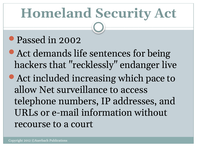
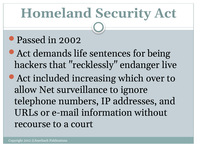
pace: pace -> over
access: access -> ignore
